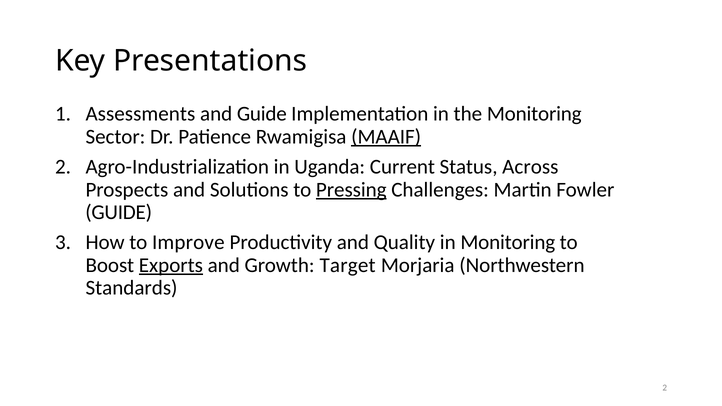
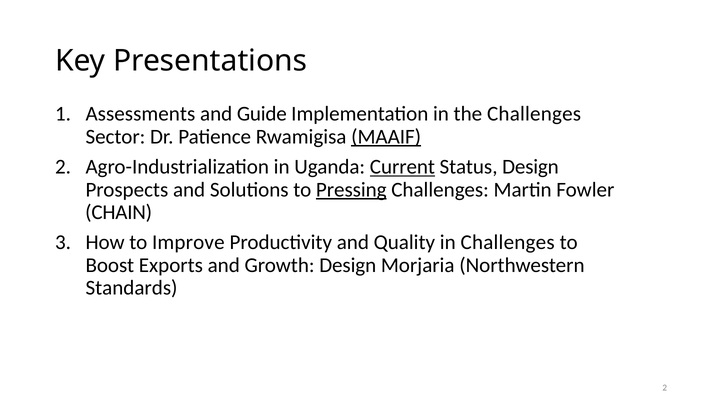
the Monitoring: Monitoring -> Challenges
Current underline: none -> present
Status Across: Across -> Design
GUIDE at (119, 212): GUIDE -> CHAIN
in Monitoring: Monitoring -> Challenges
Exports underline: present -> none
Growth Target: Target -> Design
